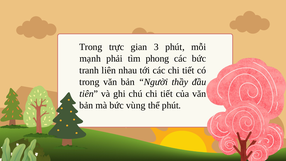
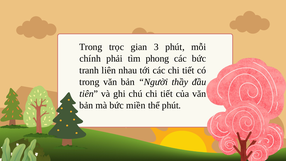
trực: trực -> trọc
mạnh: mạnh -> chính
vùng: vùng -> miền
